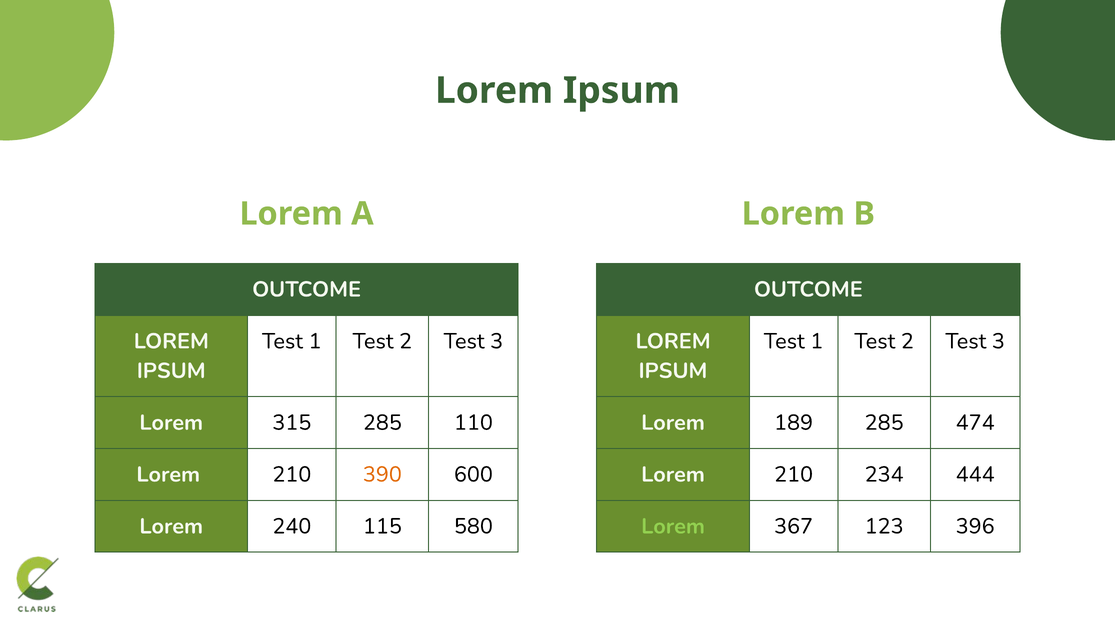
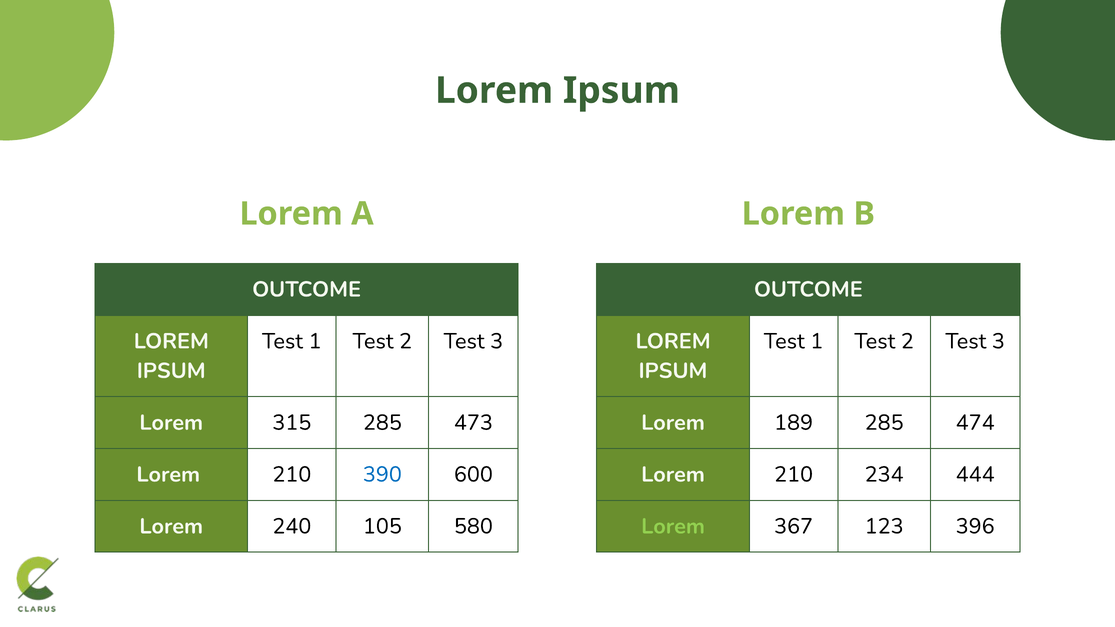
110: 110 -> 473
390 colour: orange -> blue
115: 115 -> 105
